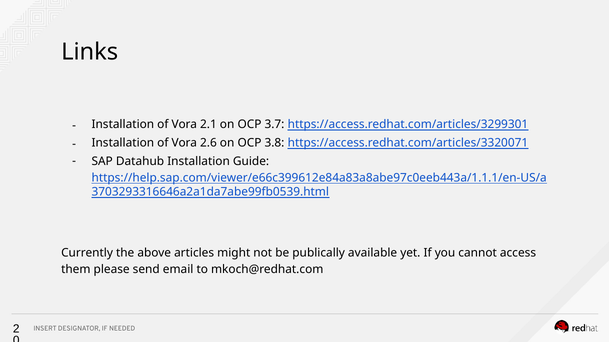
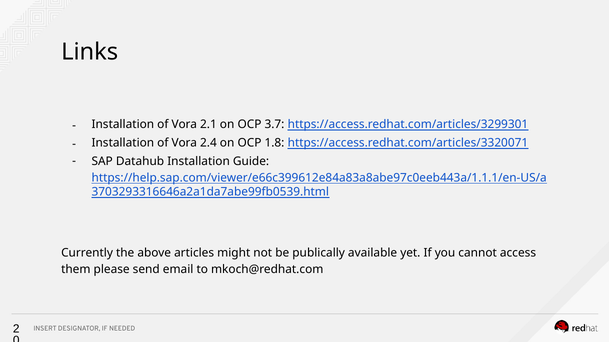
2.6: 2.6 -> 2.4
3.8: 3.8 -> 1.8
